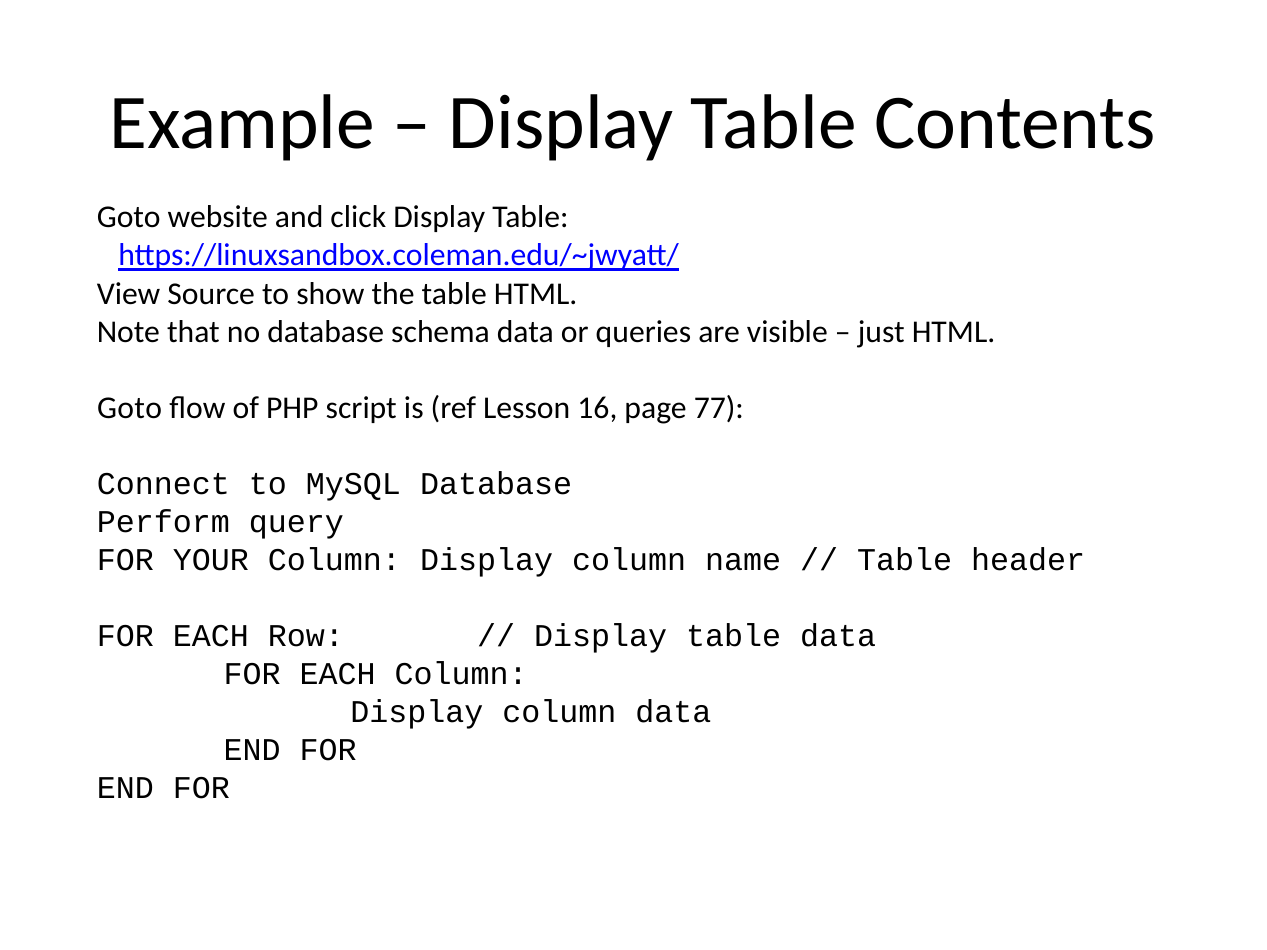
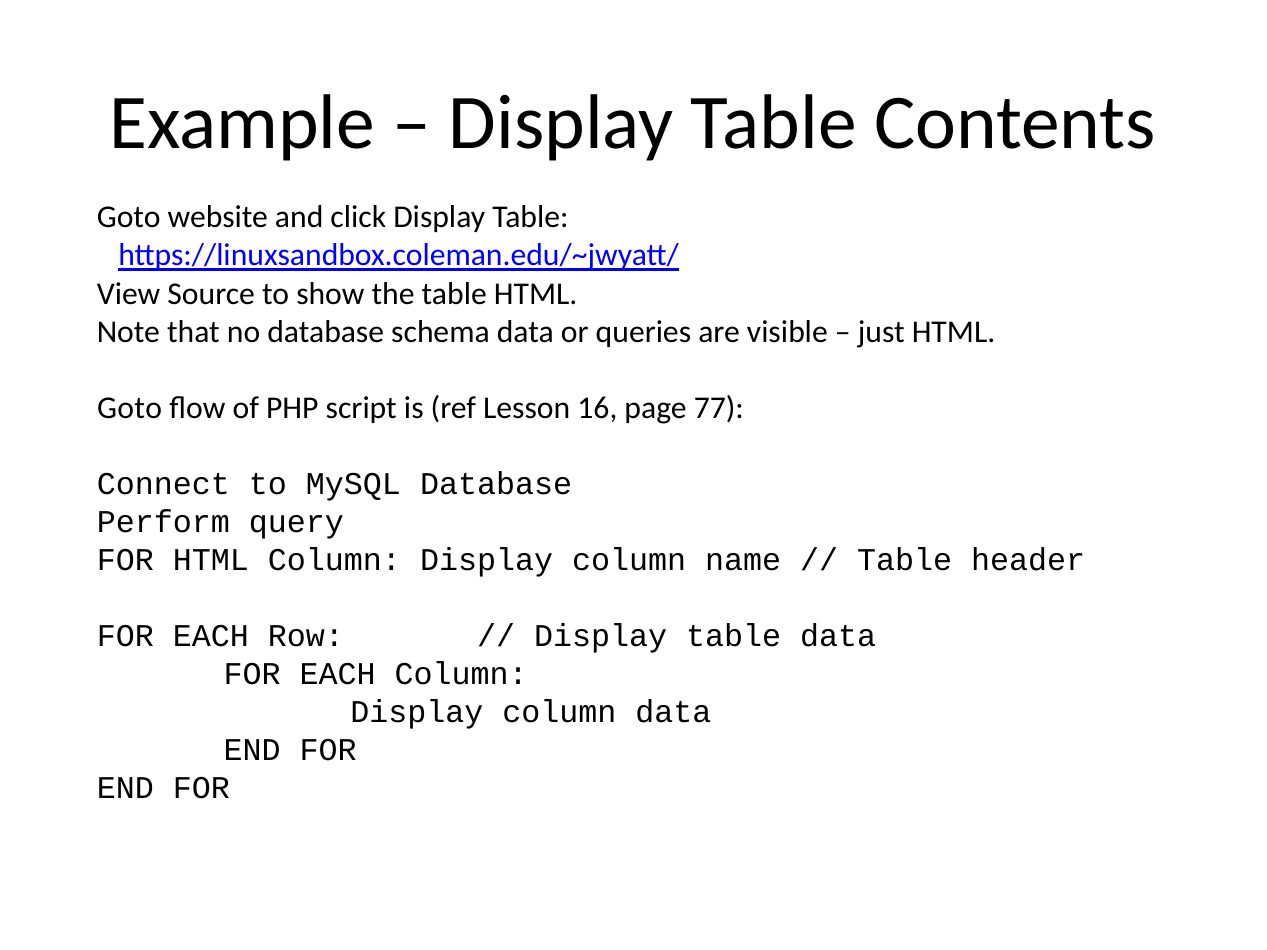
FOR YOUR: YOUR -> HTML
